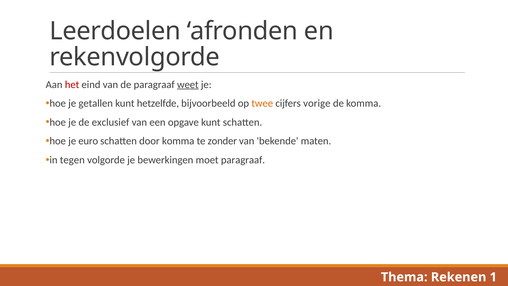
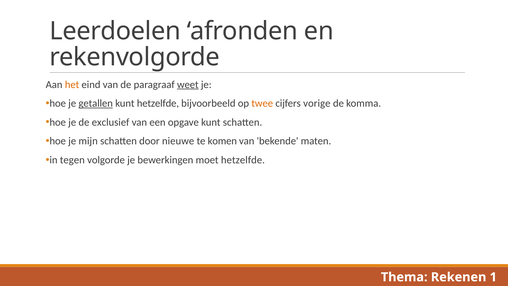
het colour: red -> orange
getallen underline: none -> present
euro: euro -> mijn
door komma: komma -> nieuwe
zonder: zonder -> komen
moet paragraaf: paragraaf -> hetzelfde
